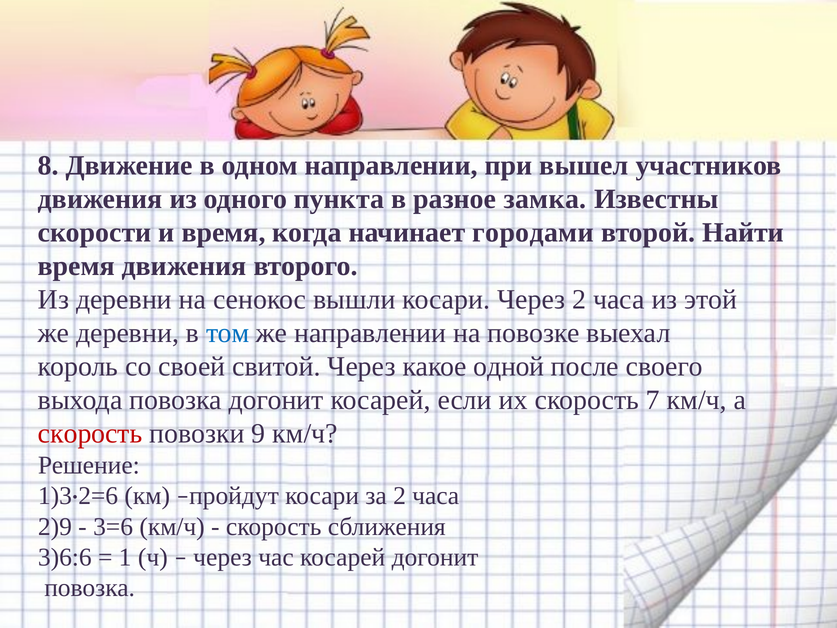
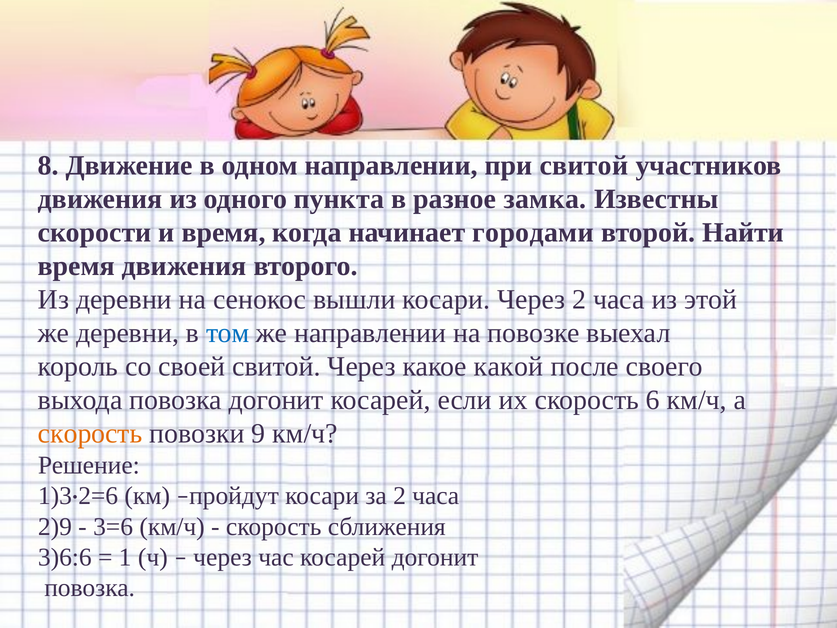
при вышел: вышел -> свитой
одной: одной -> какой
7: 7 -> 6
скорость at (90, 433) colour: red -> orange
